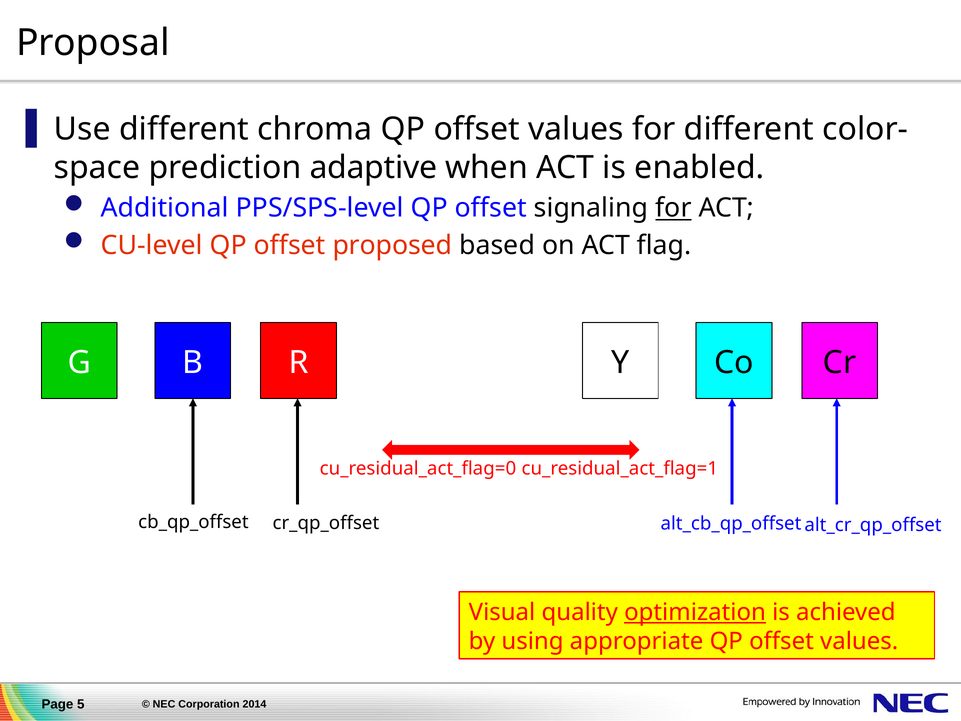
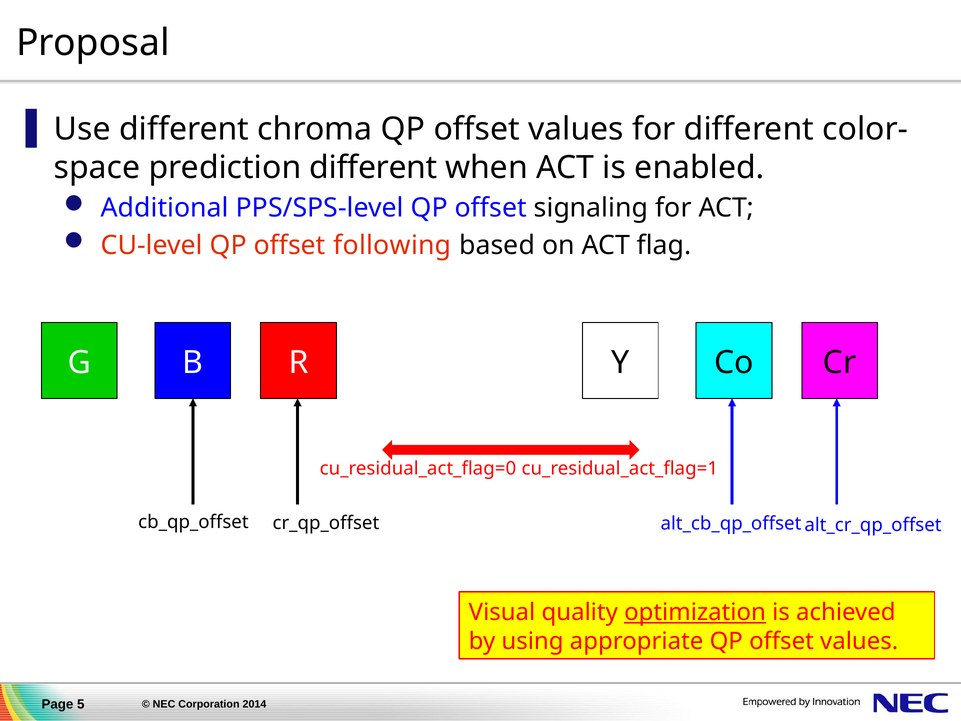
prediction adaptive: adaptive -> different
for at (673, 208) underline: present -> none
proposed: proposed -> following
